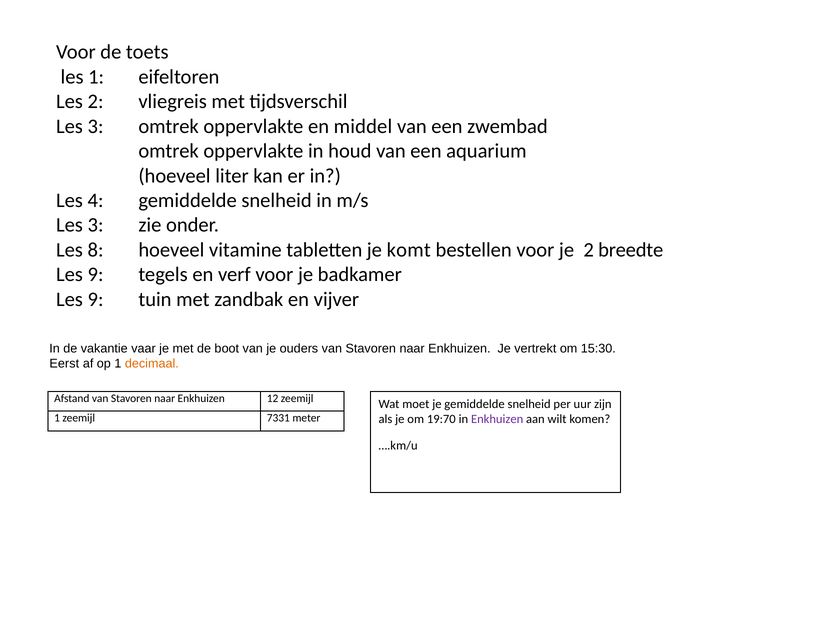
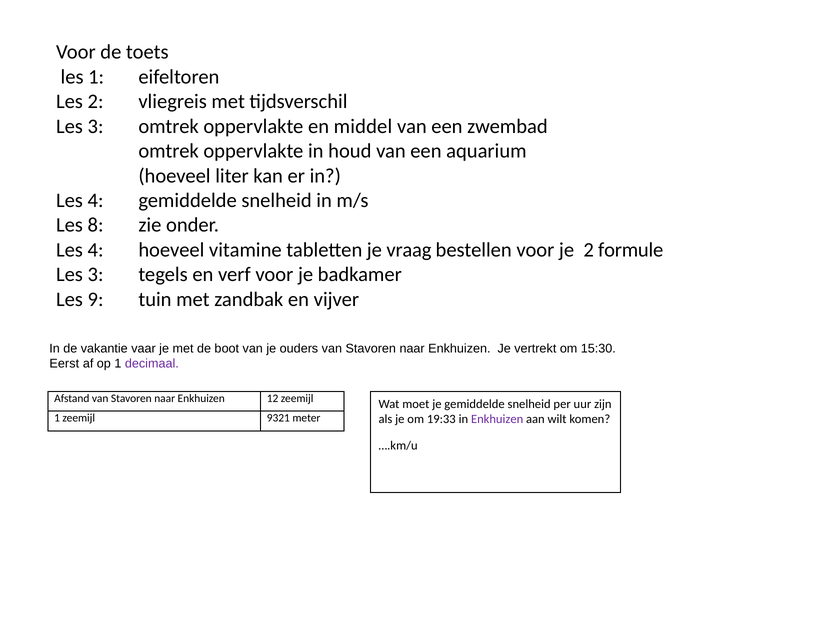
3 at (96, 225): 3 -> 8
8 at (96, 250): 8 -> 4
komt: komt -> vraag
breedte: breedte -> formule
9 at (96, 274): 9 -> 3
decimaal colour: orange -> purple
7331: 7331 -> 9321
19:70: 19:70 -> 19:33
